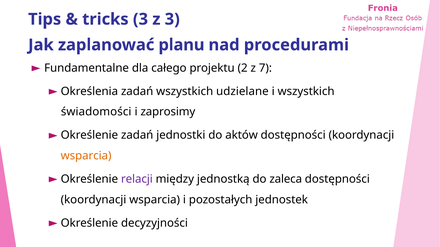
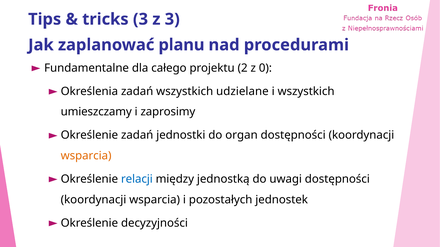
7: 7 -> 0
świadomości: świadomości -> umieszczamy
aktów: aktów -> organ
relacji colour: purple -> blue
zaleca: zaleca -> uwagi
